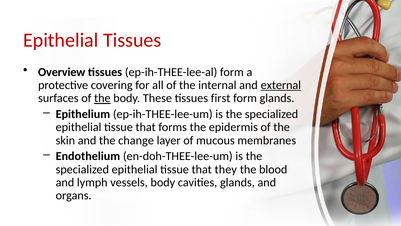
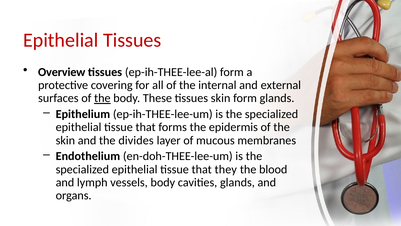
external underline: present -> none
tissues first: first -> skin
change: change -> divides
